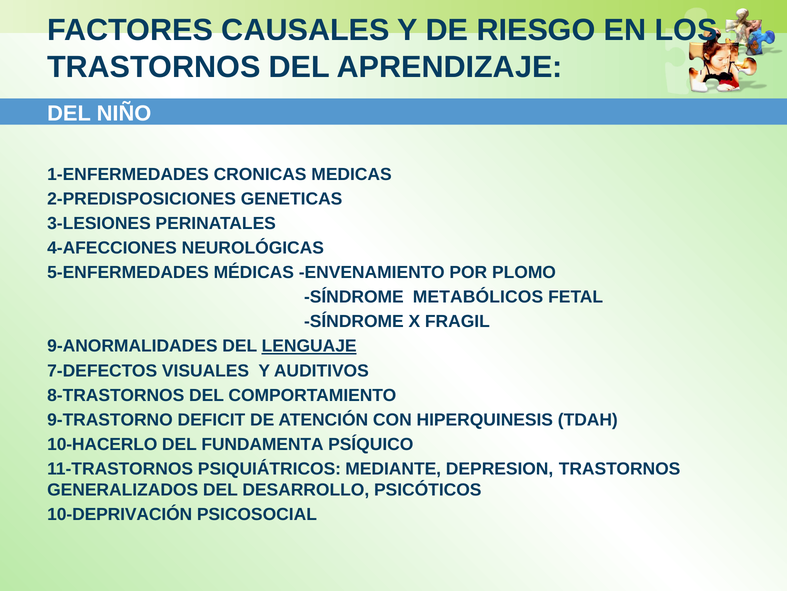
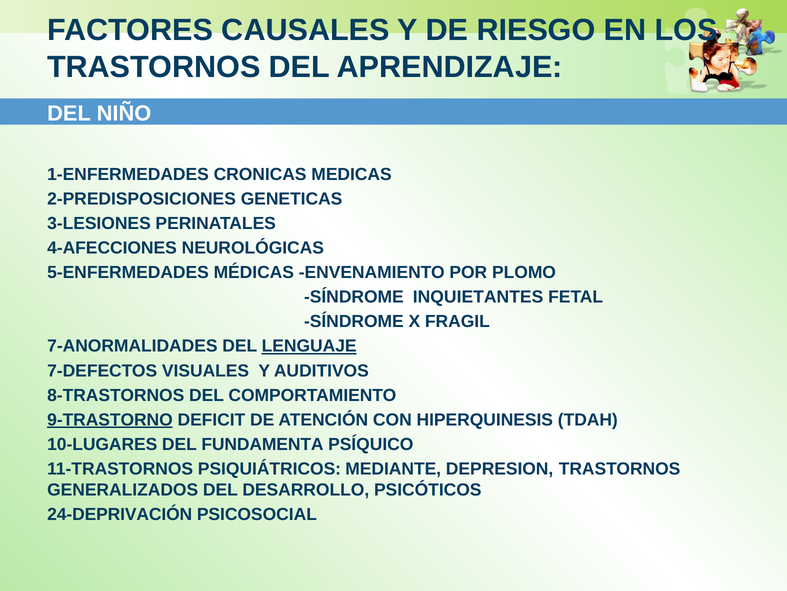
METABÓLICOS: METABÓLICOS -> INQUIETANTES
9-ANORMALIDADES: 9-ANORMALIDADES -> 7-ANORMALIDADES
9-TRASTORNO underline: none -> present
10-HACERLO: 10-HACERLO -> 10-LUGARES
10-DEPRIVACIÓN: 10-DEPRIVACIÓN -> 24-DEPRIVACIÓN
